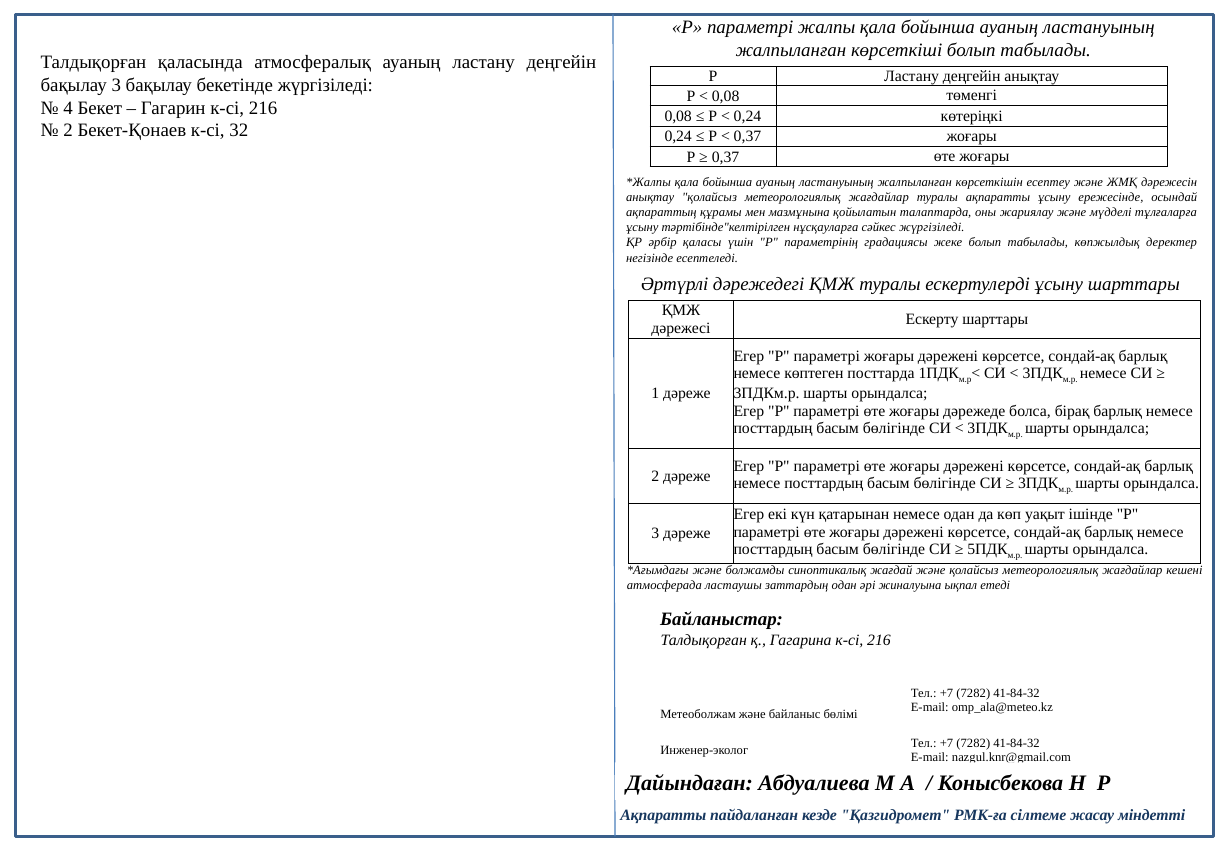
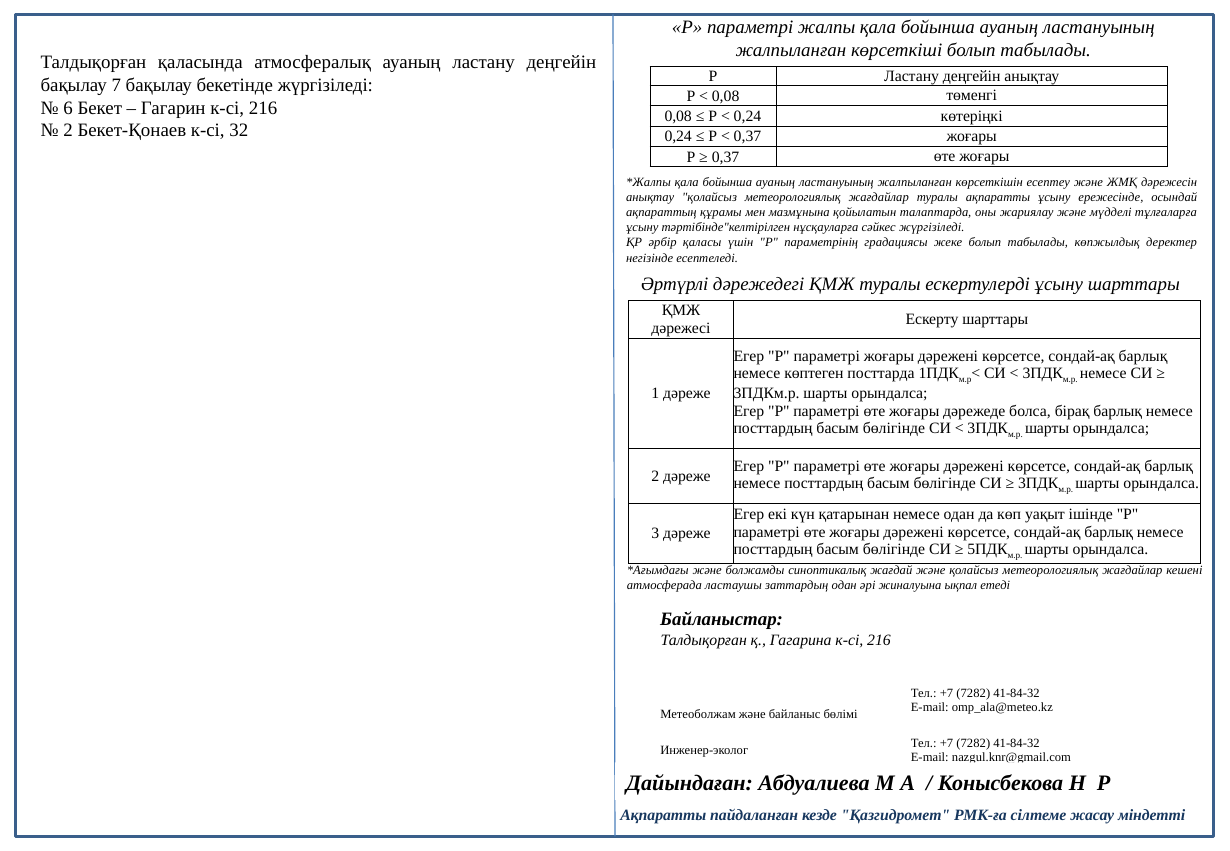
бақылау 3: 3 -> 7
4: 4 -> 6
